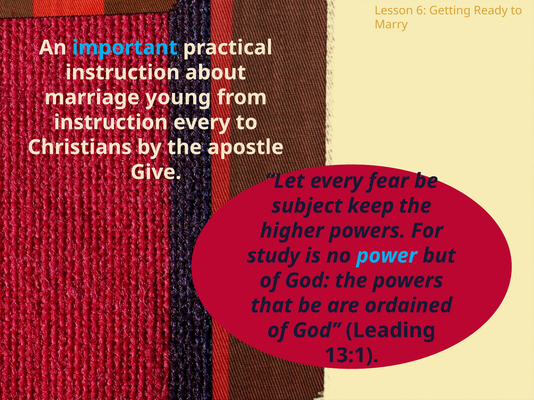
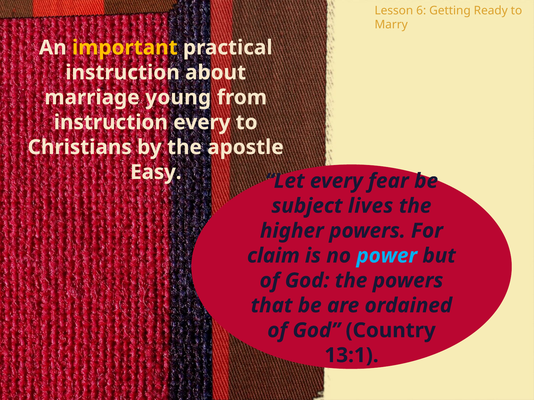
important colour: light blue -> yellow
Give: Give -> Easy
keep: keep -> lives
study: study -> claim
Leading: Leading -> Country
